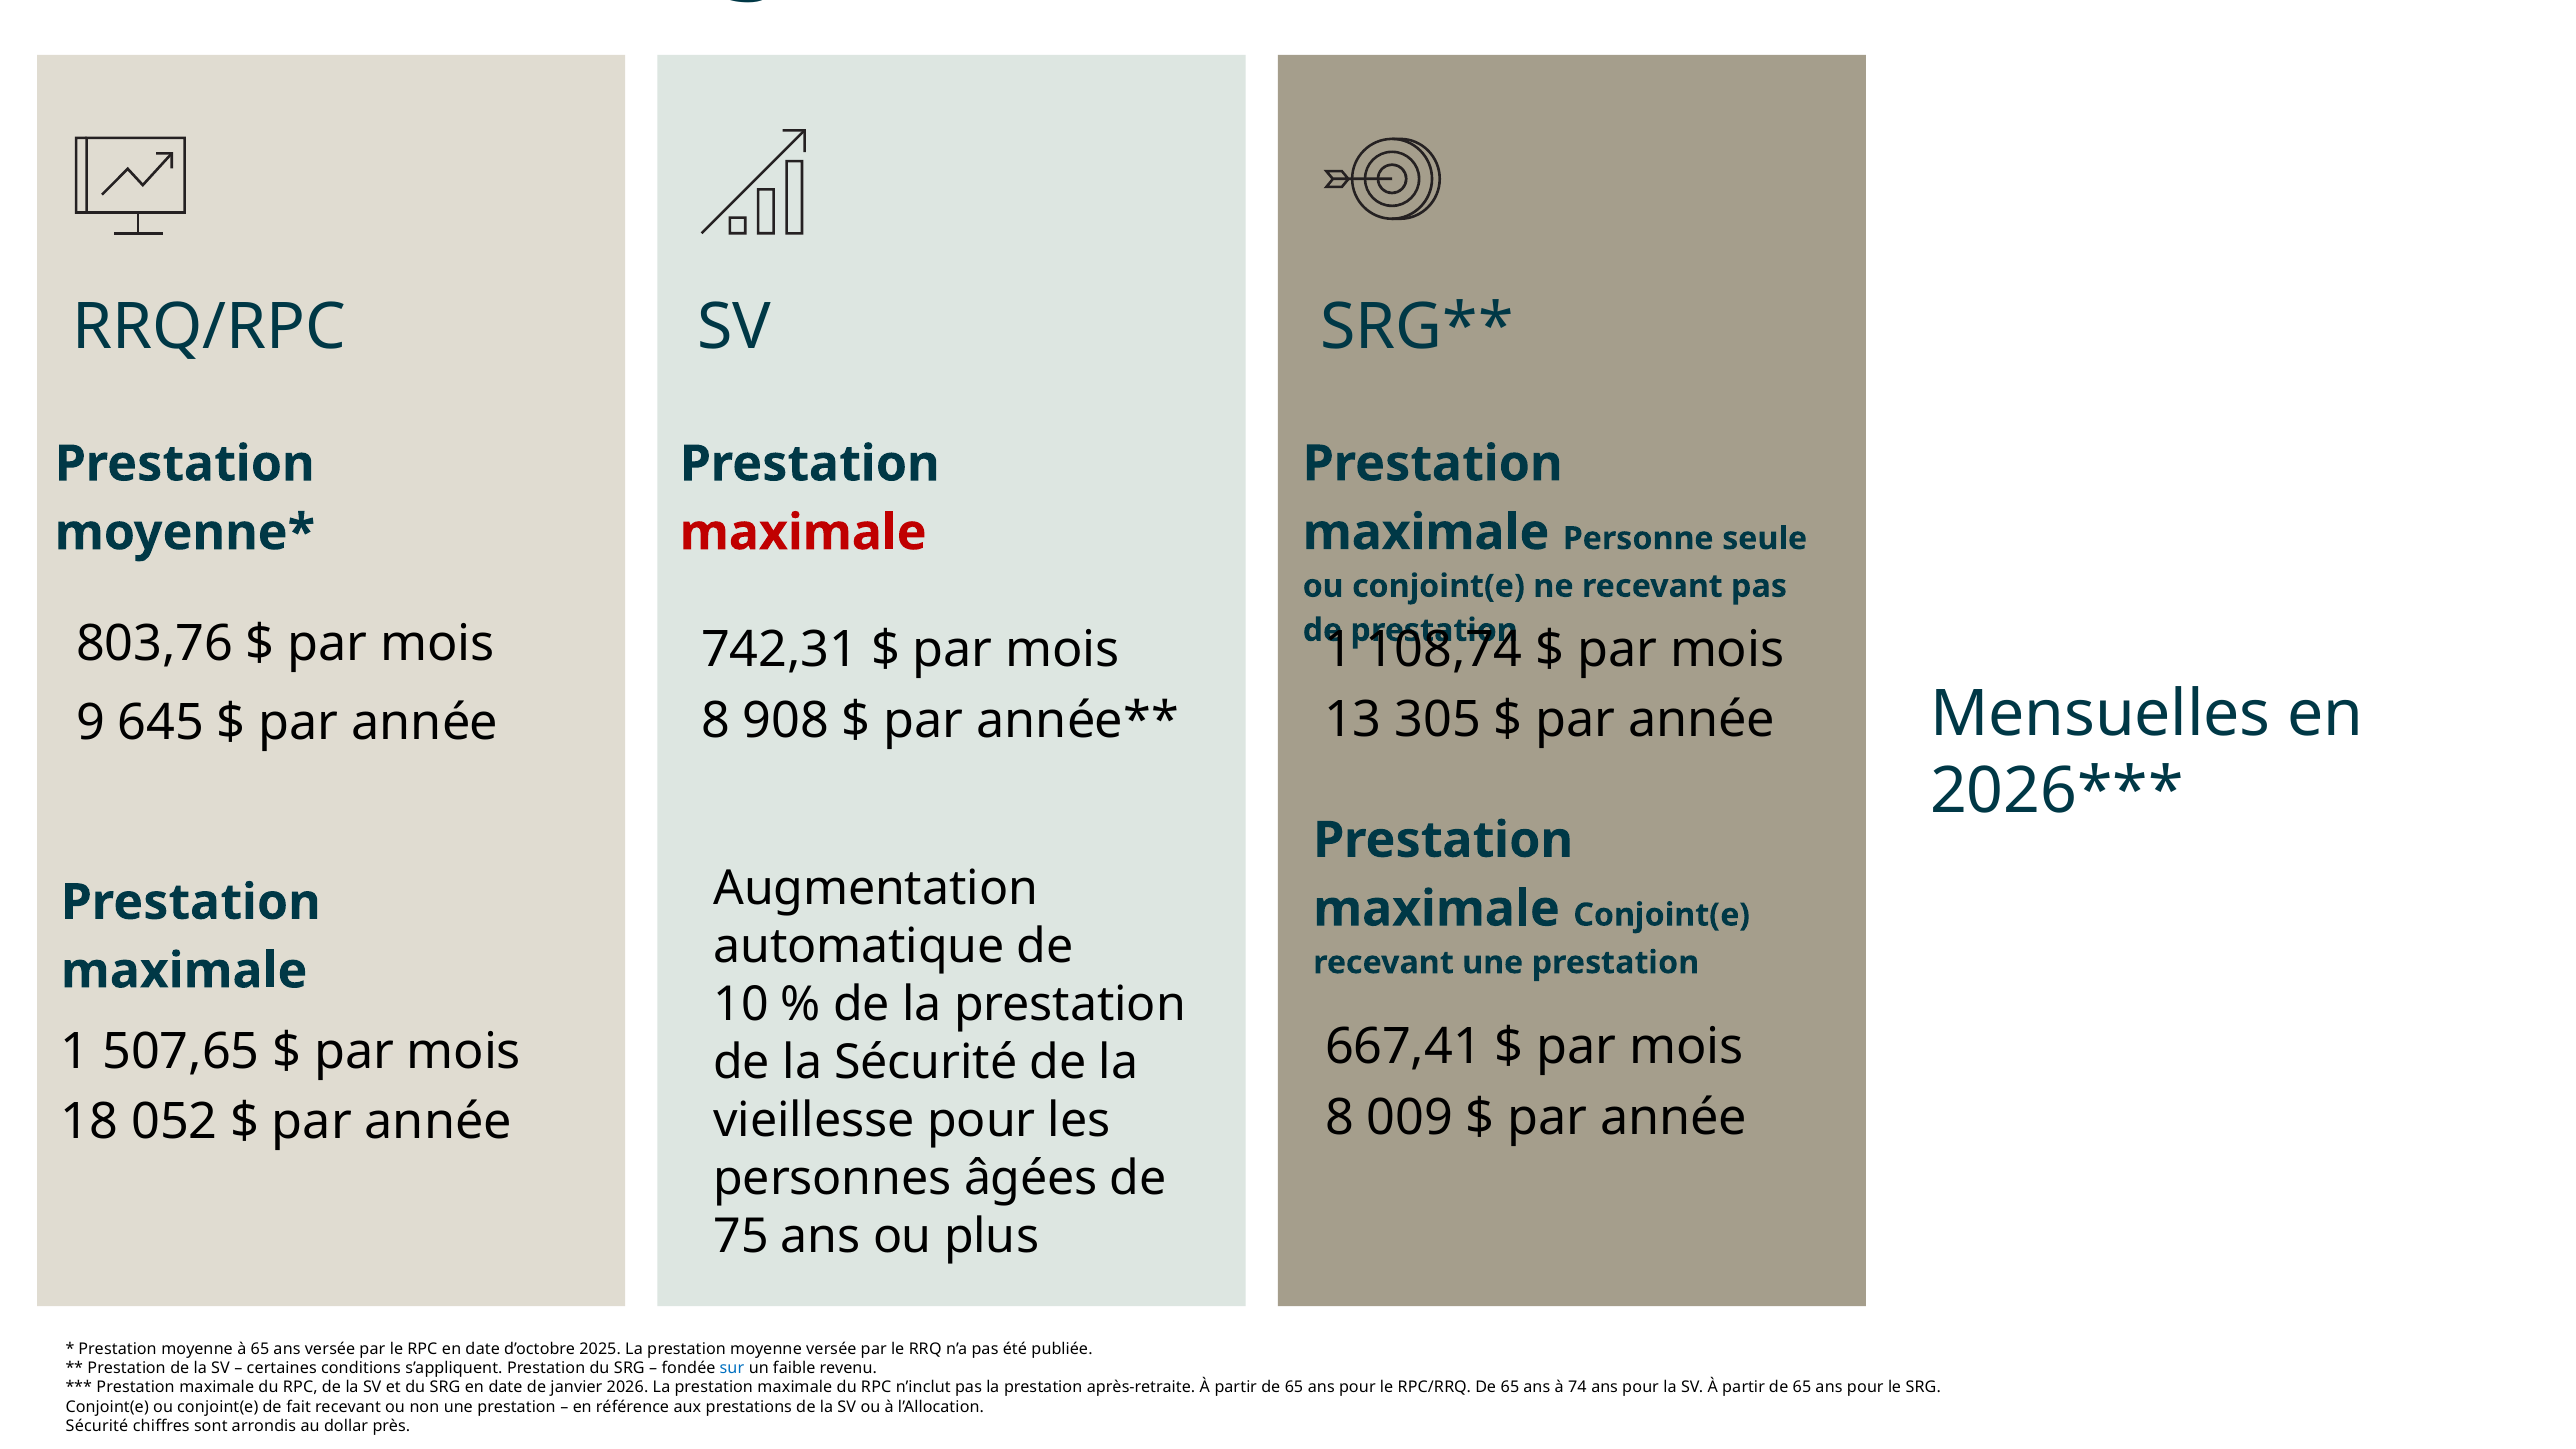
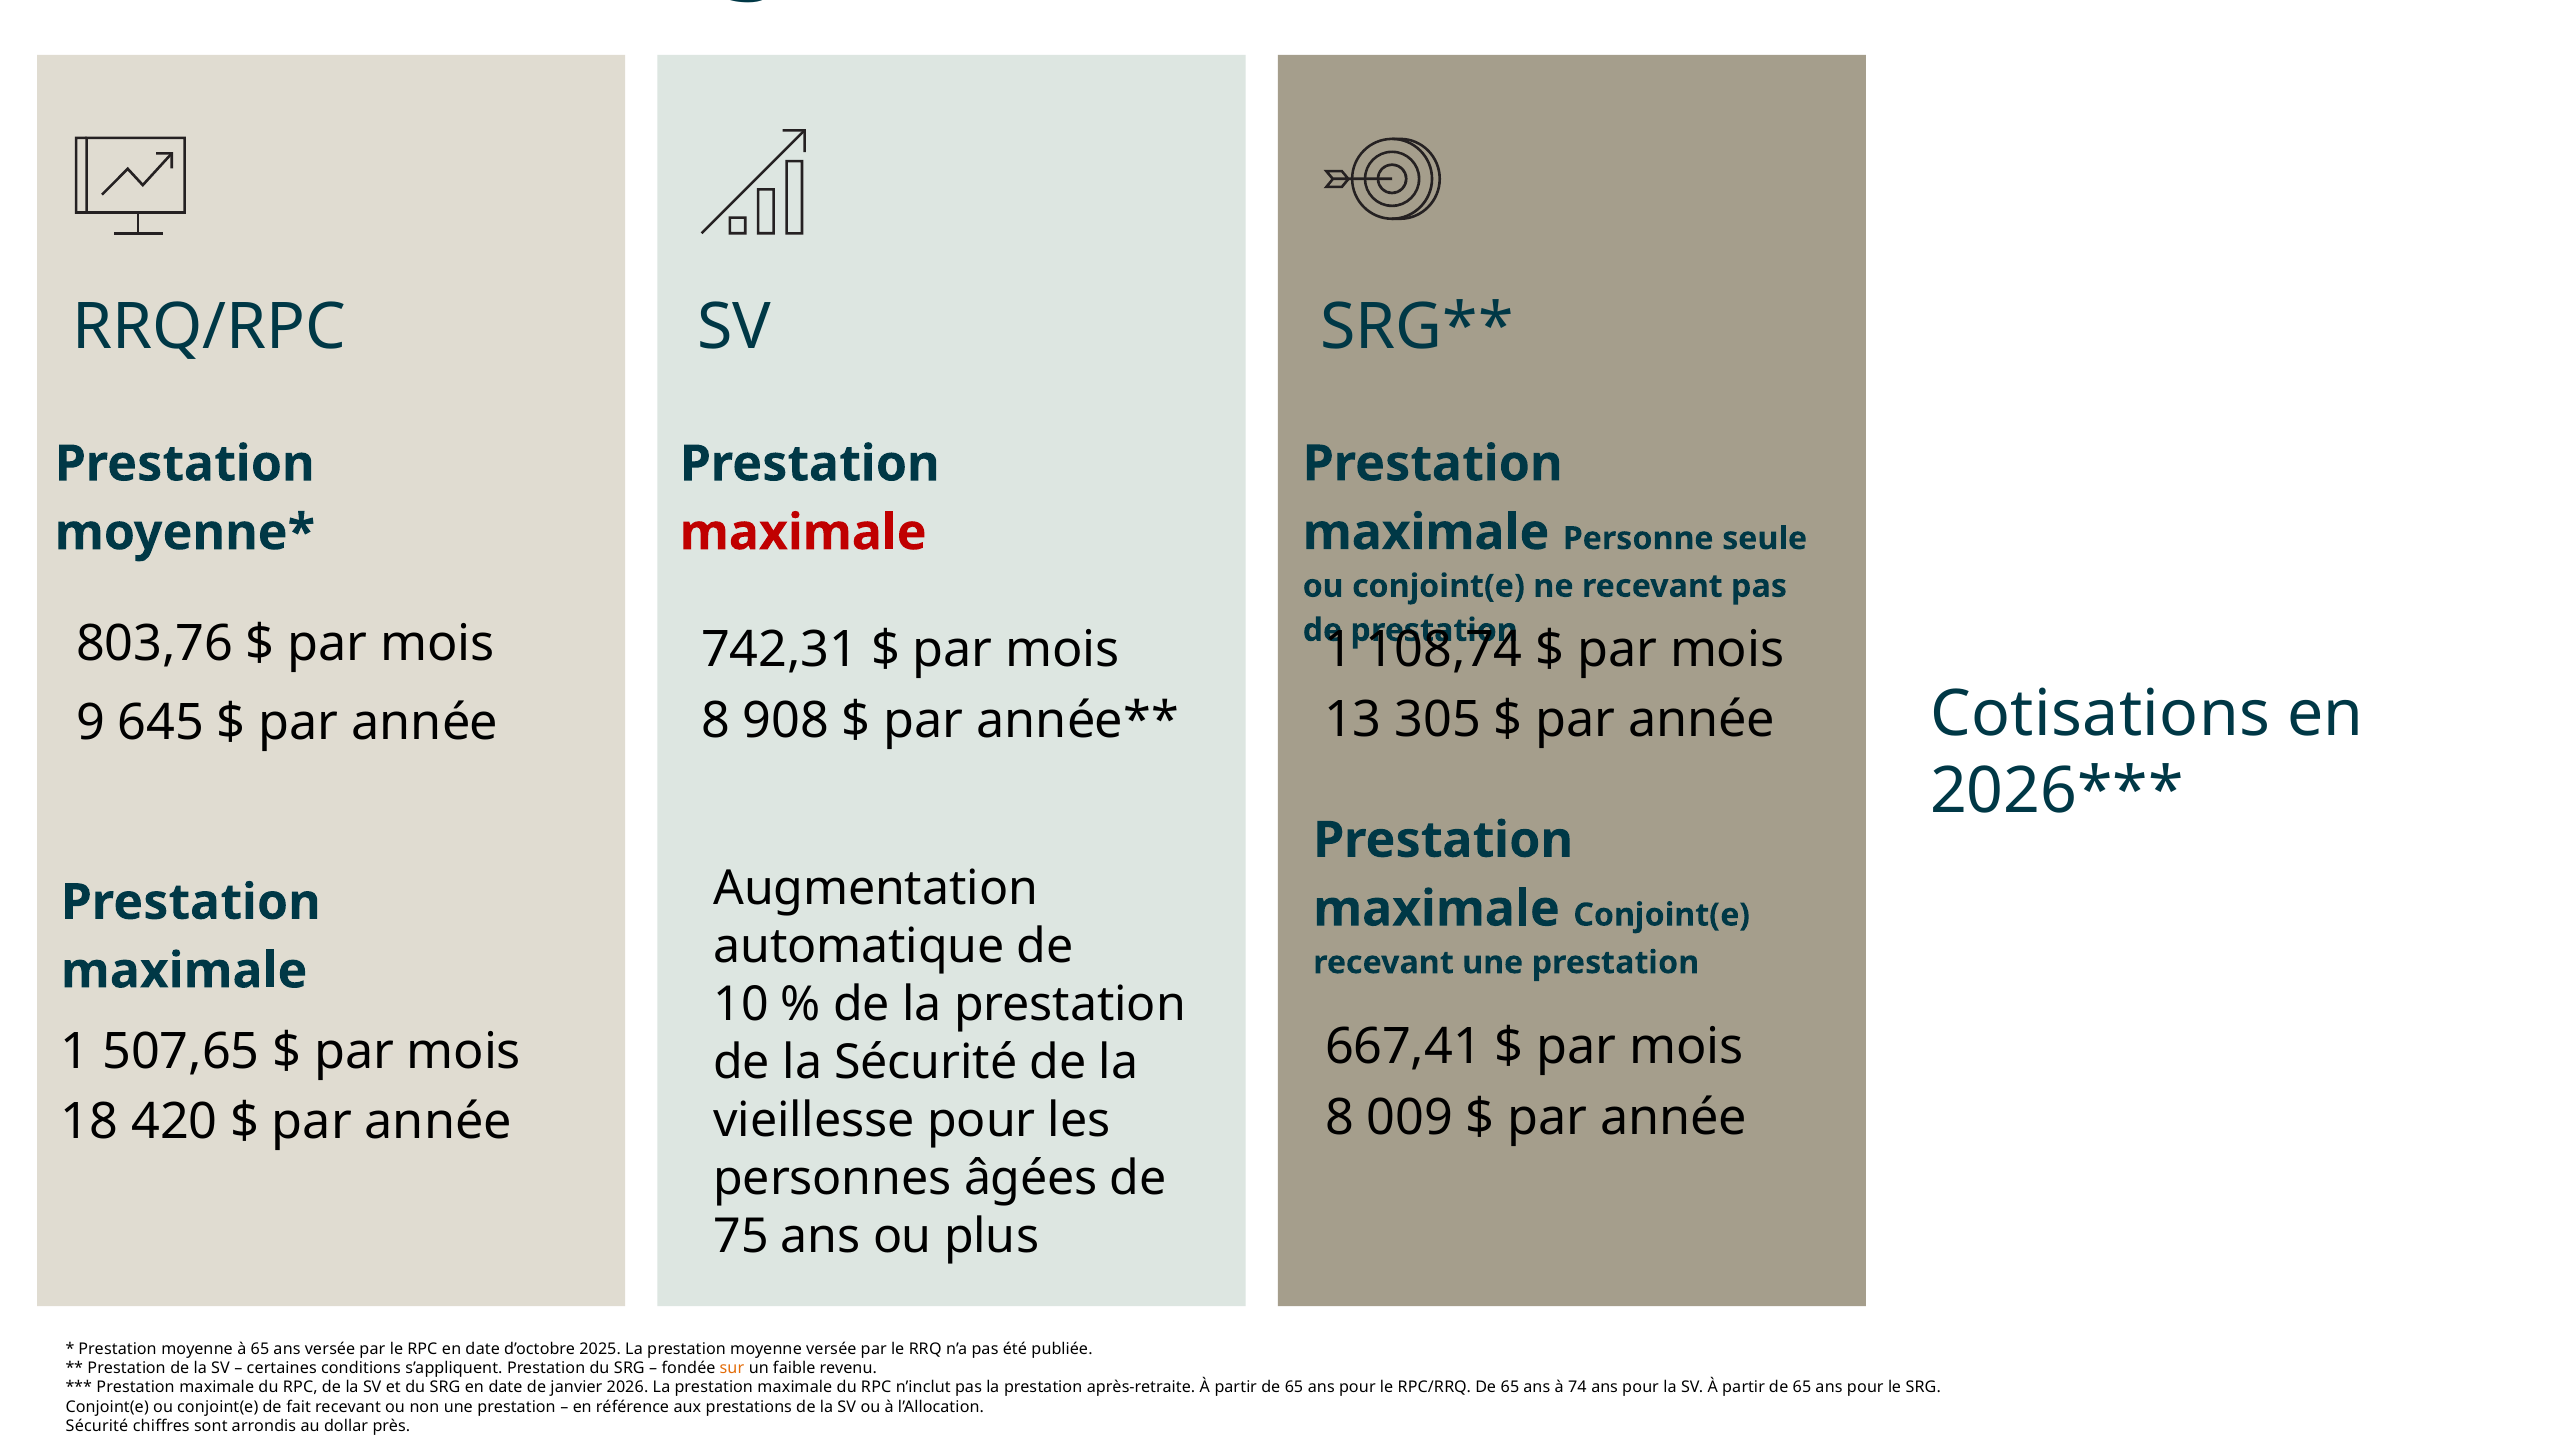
Mensuelles: Mensuelles -> Cotisations
052: 052 -> 420
sur colour: blue -> orange
